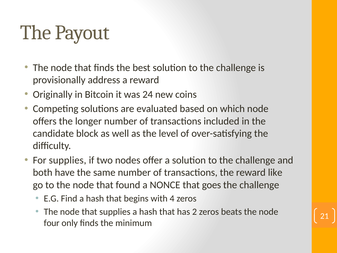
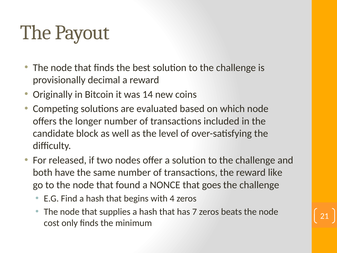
address: address -> decimal
24: 24 -> 14
For supplies: supplies -> released
2: 2 -> 7
four: four -> cost
